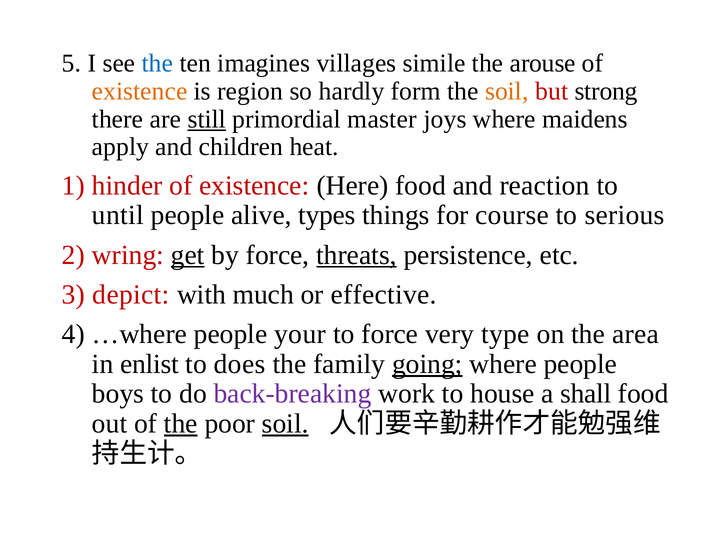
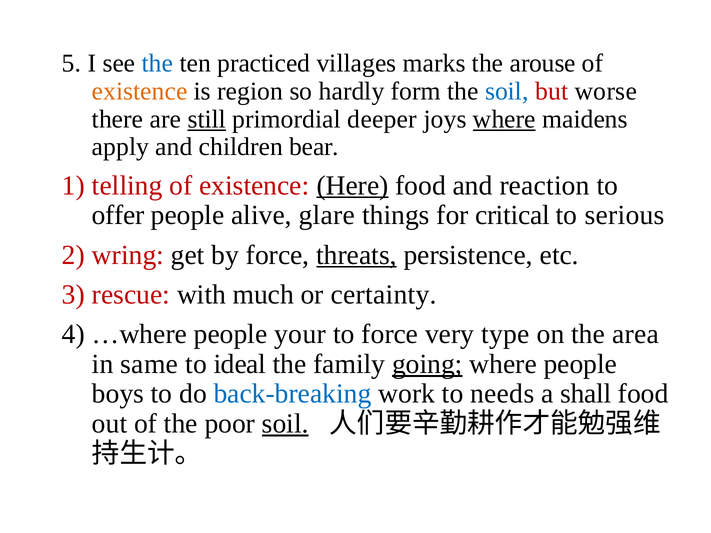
imagines: imagines -> practiced
simile: simile -> marks
soil at (507, 91) colour: orange -> blue
strong: strong -> worse
master: master -> deeper
where at (504, 119) underline: none -> present
heat: heat -> bear
hinder: hinder -> telling
Here underline: none -> present
until: until -> offer
types: types -> glare
course: course -> critical
get underline: present -> none
depict: depict -> rescue
effective: effective -> certainty
enlist: enlist -> same
does: does -> ideal
back-breaking colour: purple -> blue
house: house -> needs
the at (181, 424) underline: present -> none
